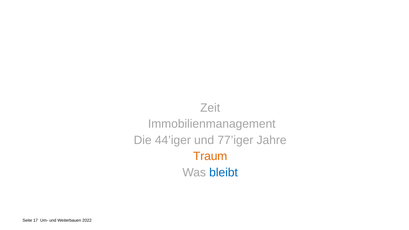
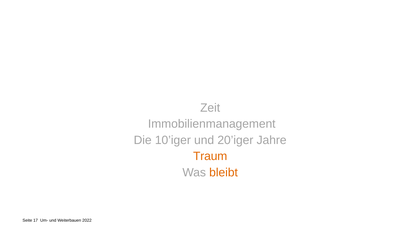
44’iger: 44’iger -> 10’iger
77’iger: 77’iger -> 20’iger
bleibt colour: blue -> orange
